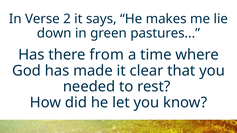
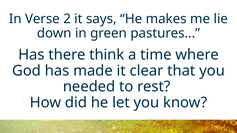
from: from -> think
